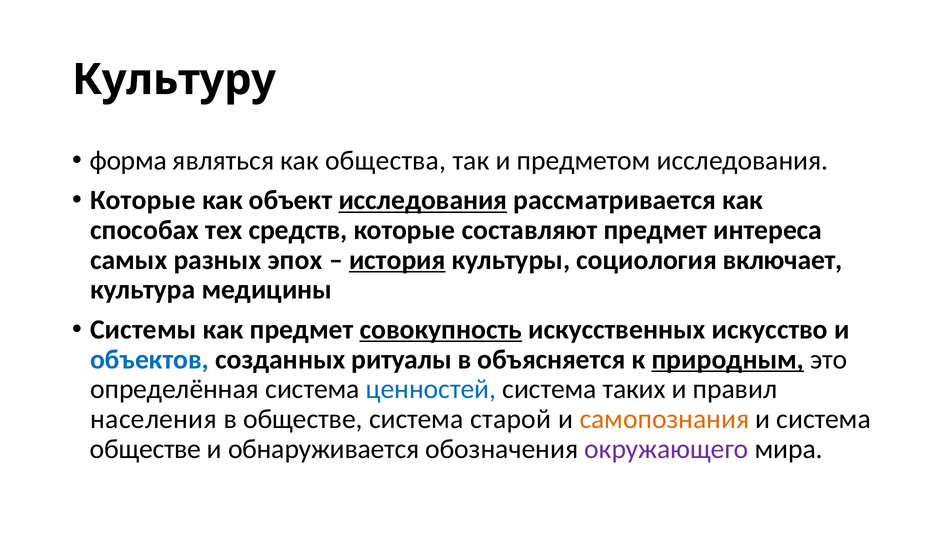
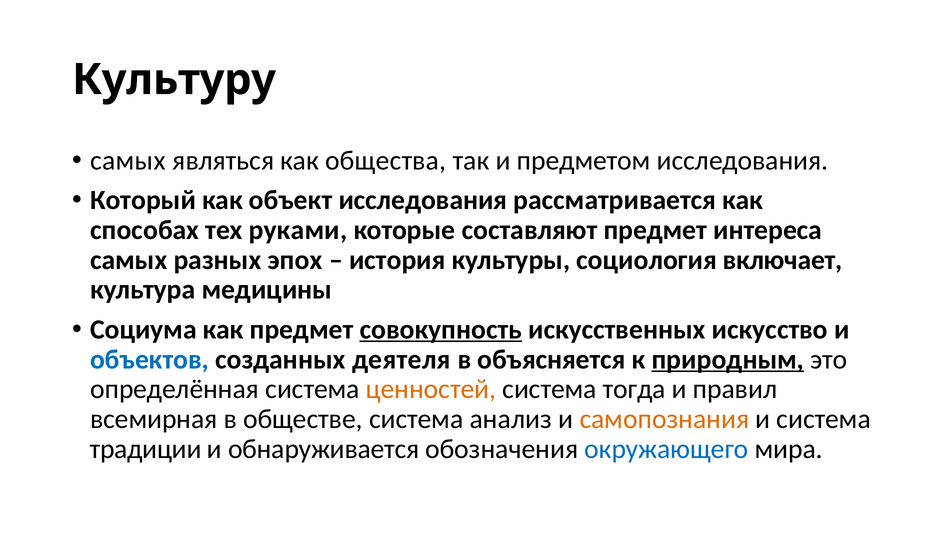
форма at (128, 160): форма -> самых
Которые at (143, 200): Которые -> Который
исследования at (423, 200) underline: present -> none
средств: средств -> руками
история underline: present -> none
Системы: Системы -> Социума
ритуалы: ритуалы -> деятеля
ценностей colour: blue -> orange
таких: таких -> тогда
населения: населения -> всемирная
старой: старой -> анализ
обществе at (146, 449): обществе -> традиции
окружающего colour: purple -> blue
